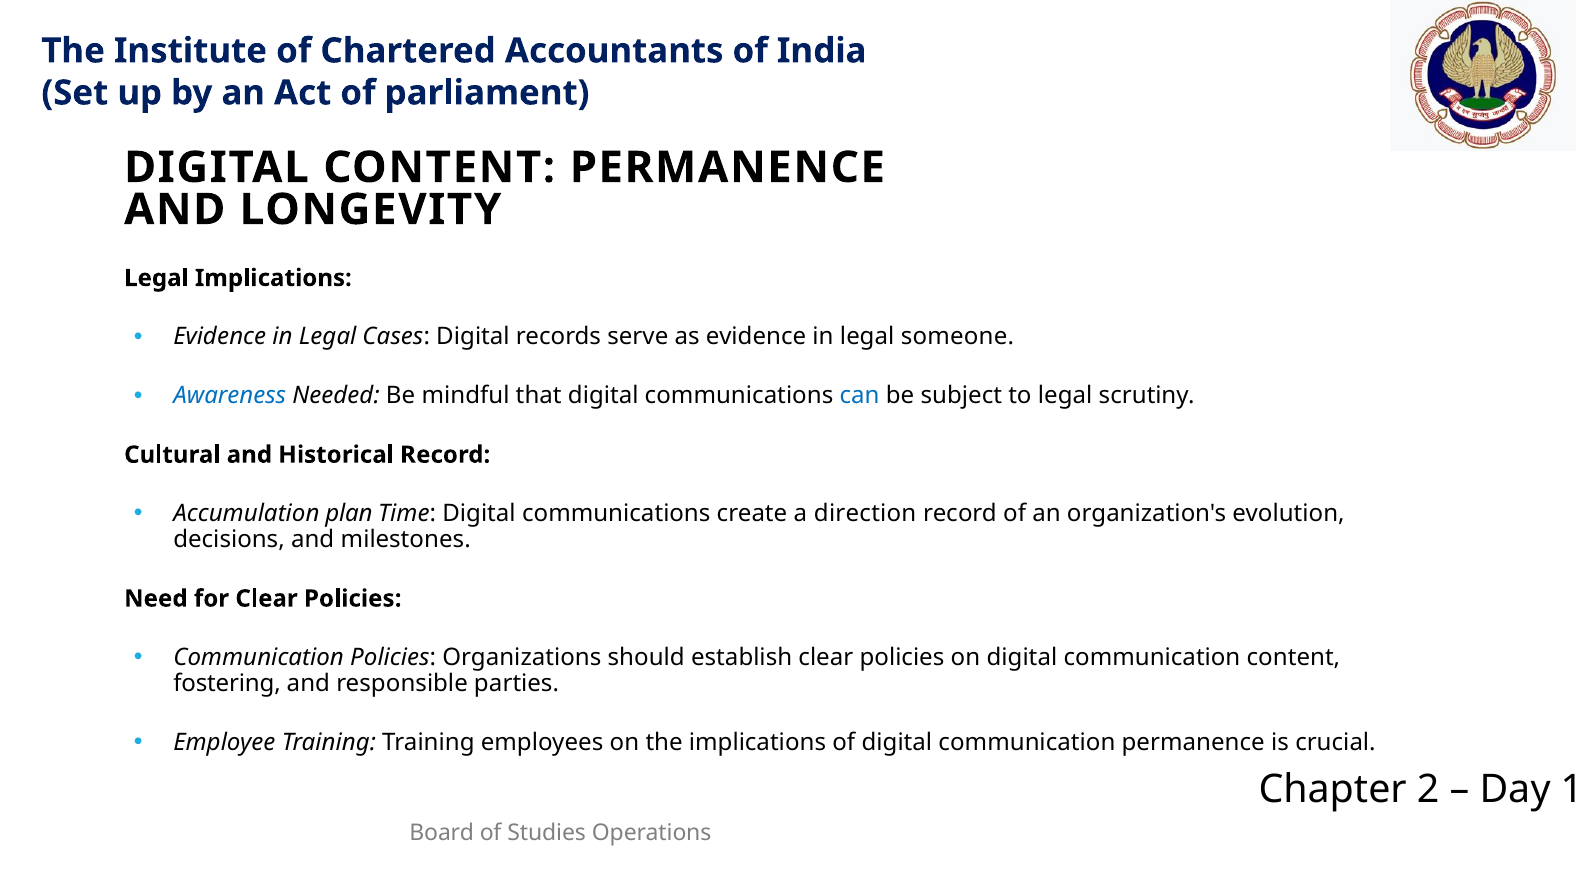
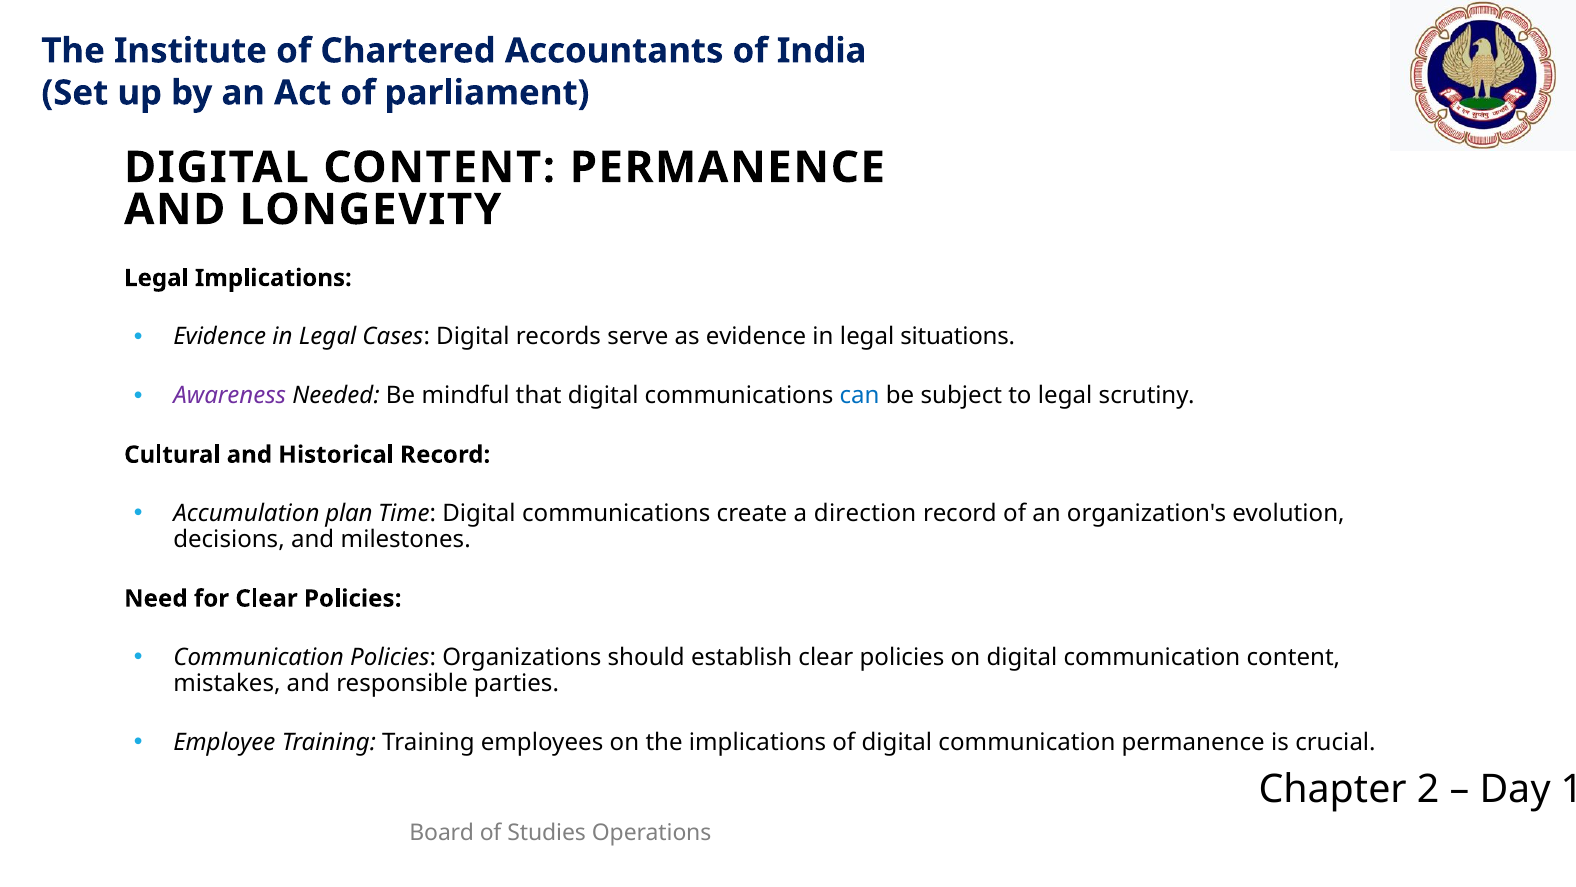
someone: someone -> situations
Awareness colour: blue -> purple
fostering: fostering -> mistakes
